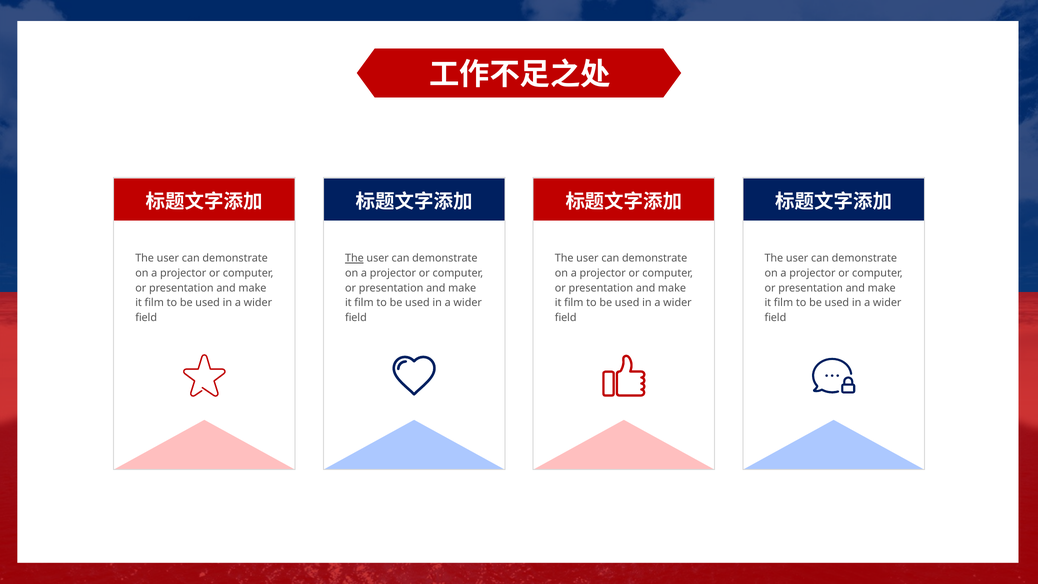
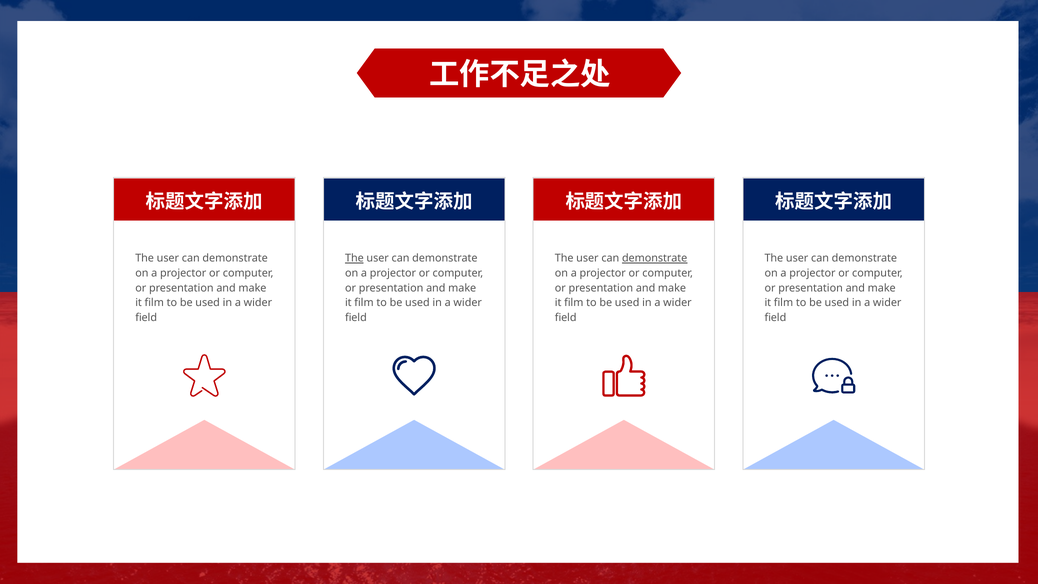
demonstrate at (655, 258) underline: none -> present
